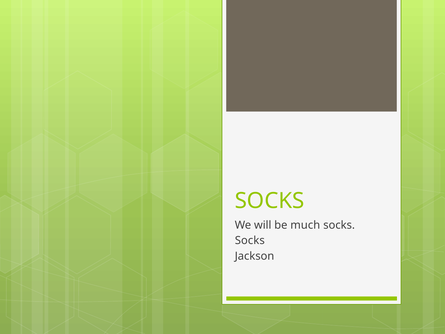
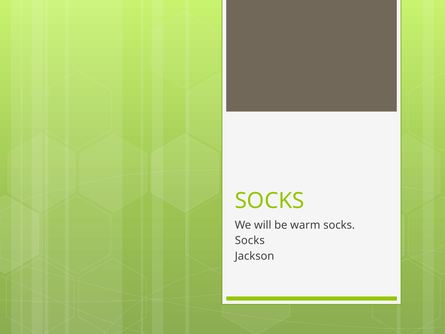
much: much -> warm
